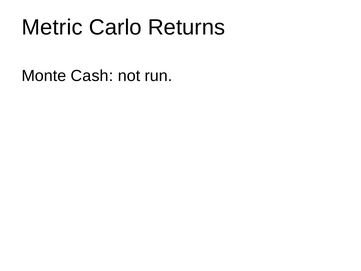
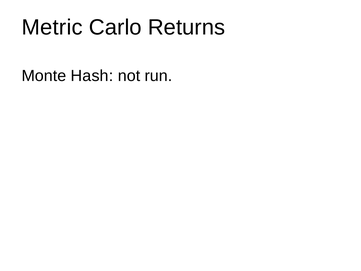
Cash: Cash -> Hash
